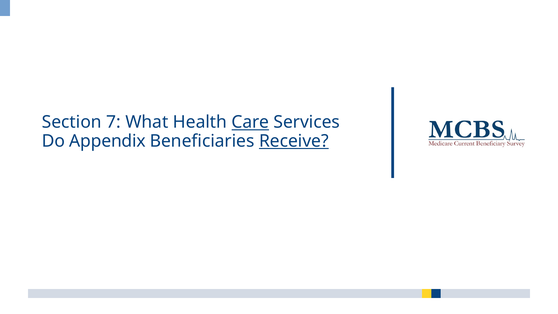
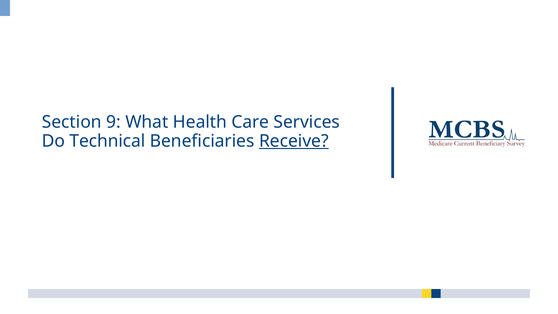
7: 7 -> 9
Care underline: present -> none
Appendix: Appendix -> Technical
